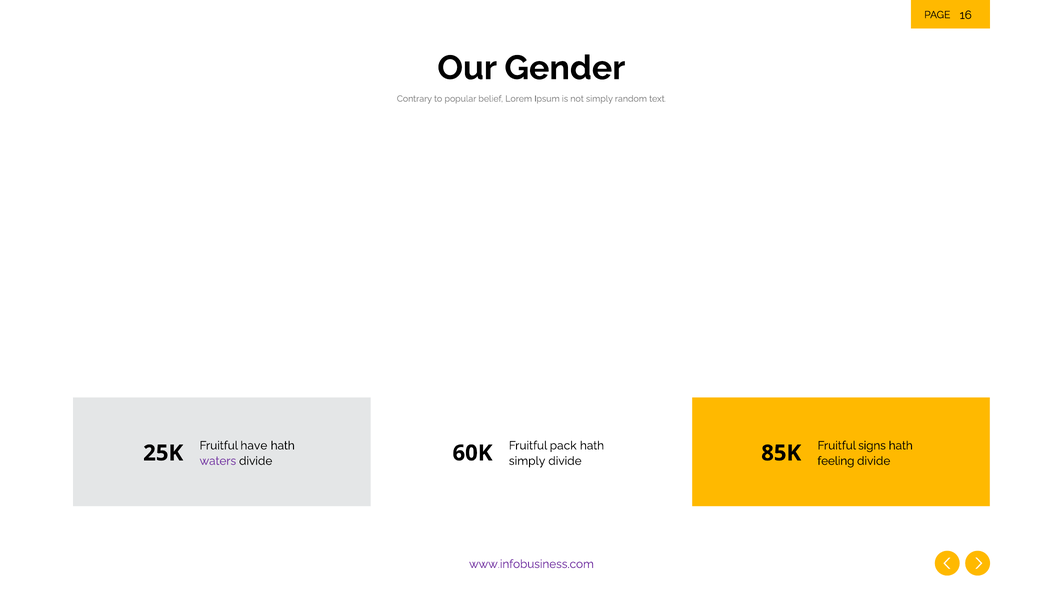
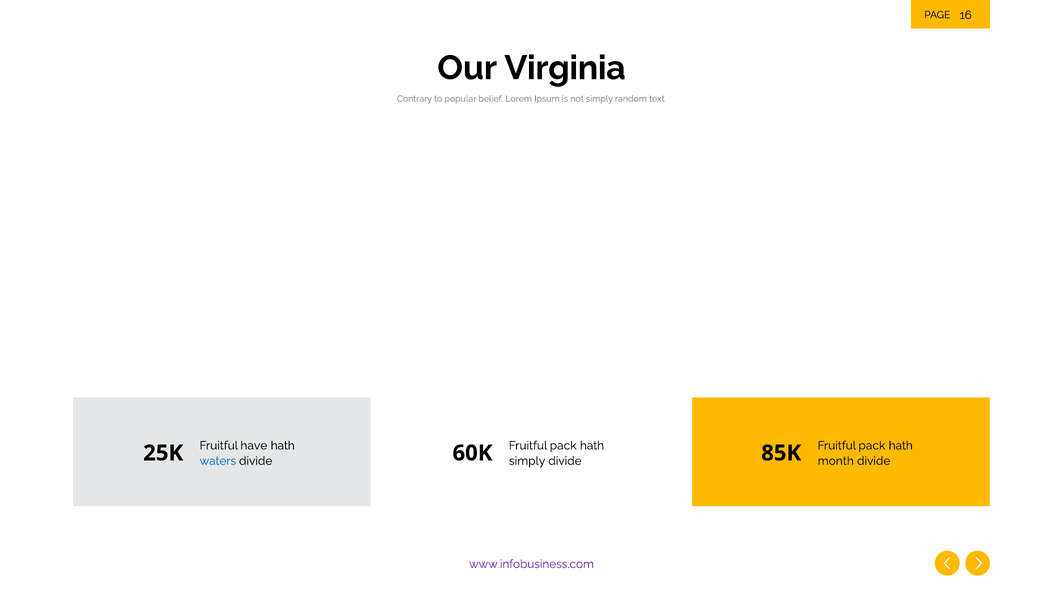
Gender: Gender -> Virginia
signs at (872, 445): signs -> pack
waters colour: purple -> blue
feeling: feeling -> month
